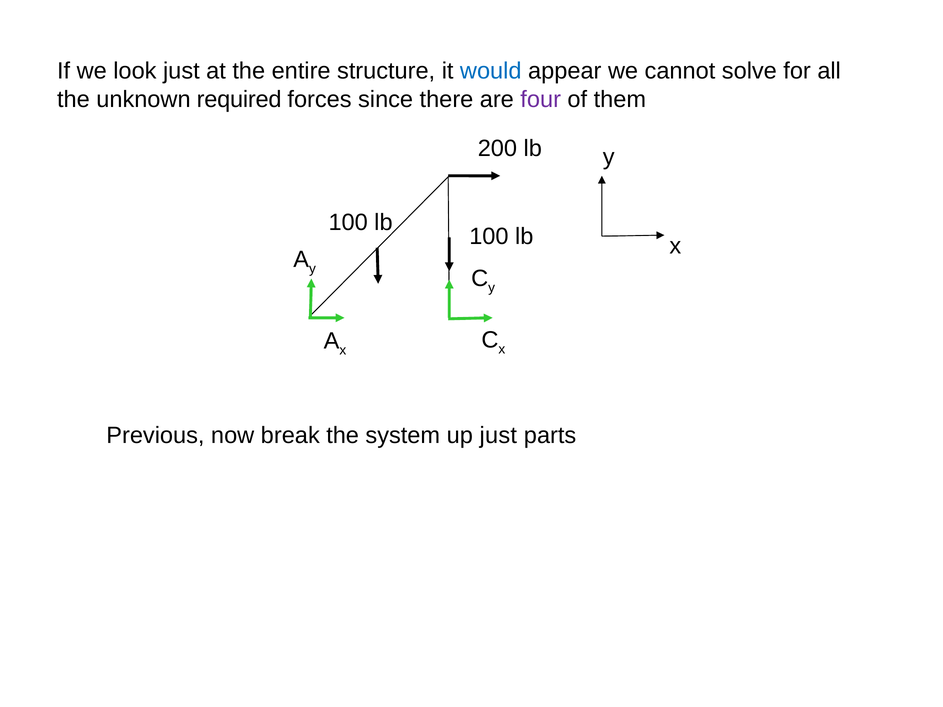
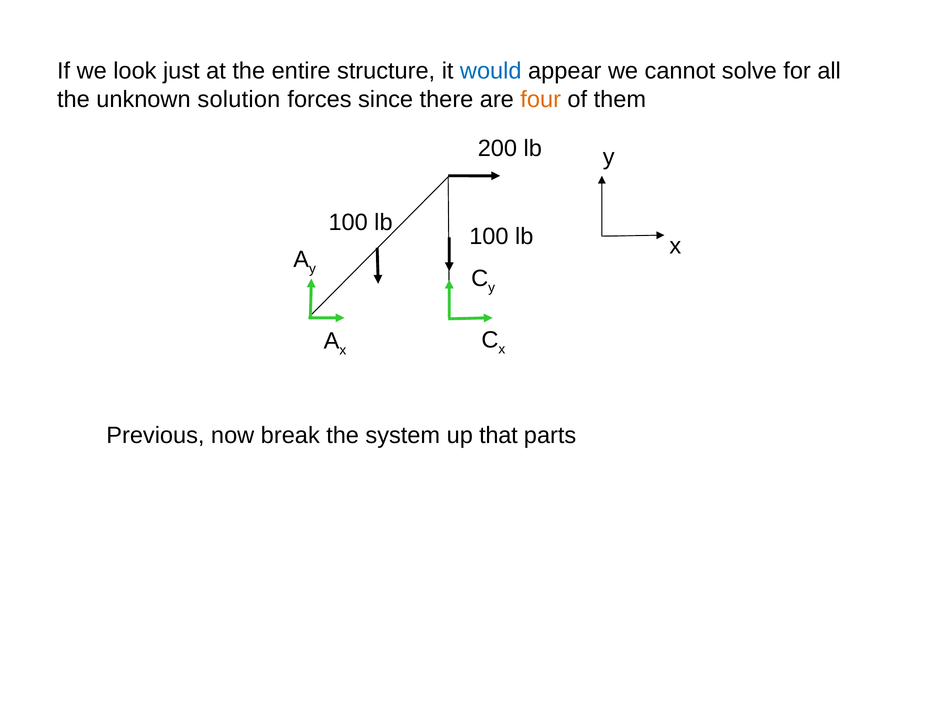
required: required -> solution
four colour: purple -> orange
up just: just -> that
